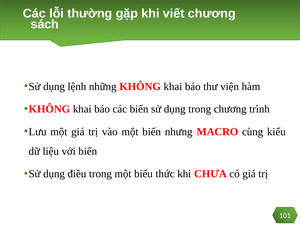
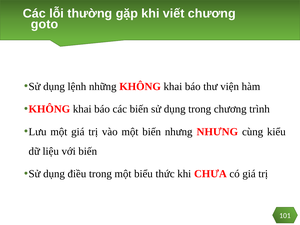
sách: sách -> goto
nhưng MACRO: MACRO -> NHƯNG
